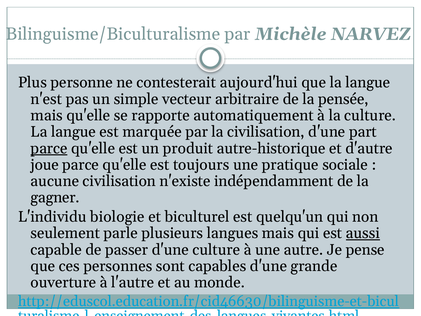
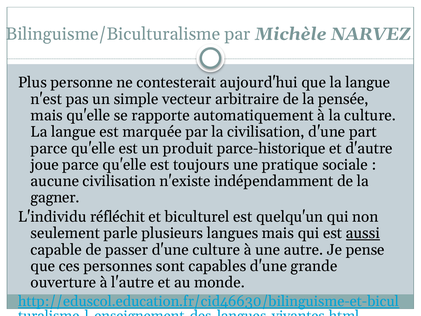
parce at (49, 148) underline: present -> none
autre-historique: autre-historique -> parce-historique
biologie: biologie -> réfléchit
